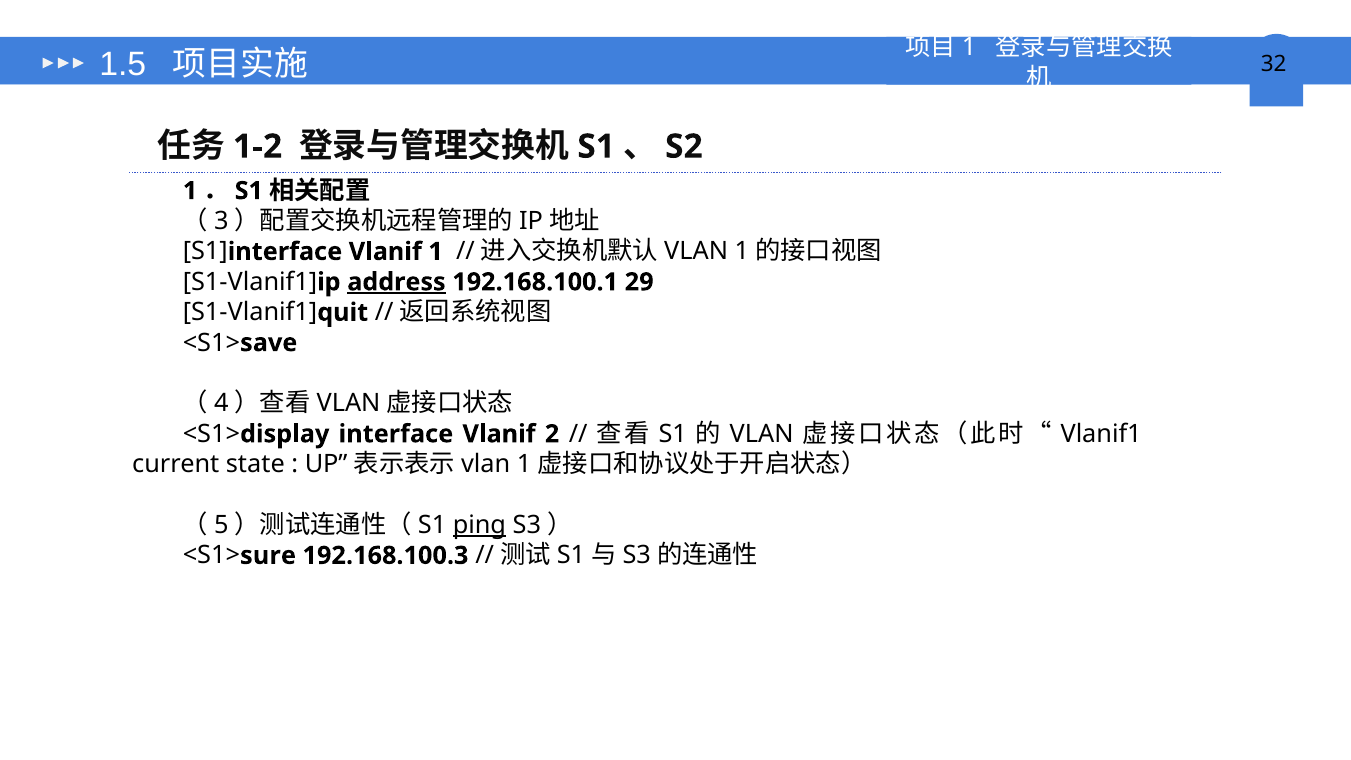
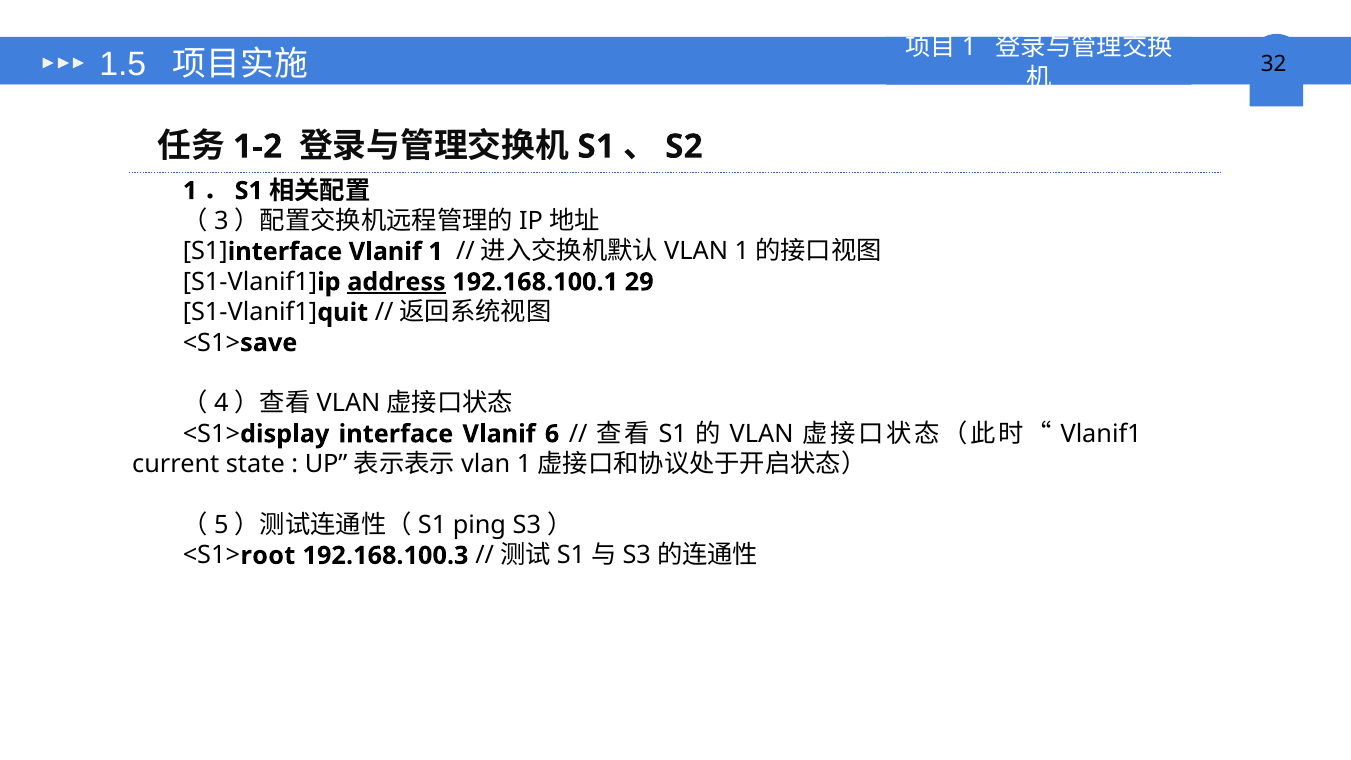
2: 2 -> 6
ping underline: present -> none
sure: sure -> root
